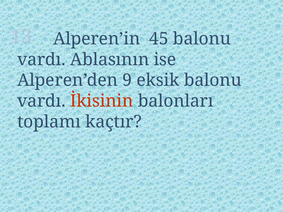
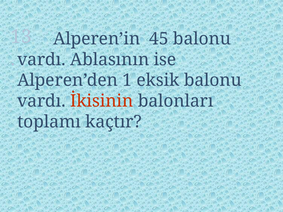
9: 9 -> 1
